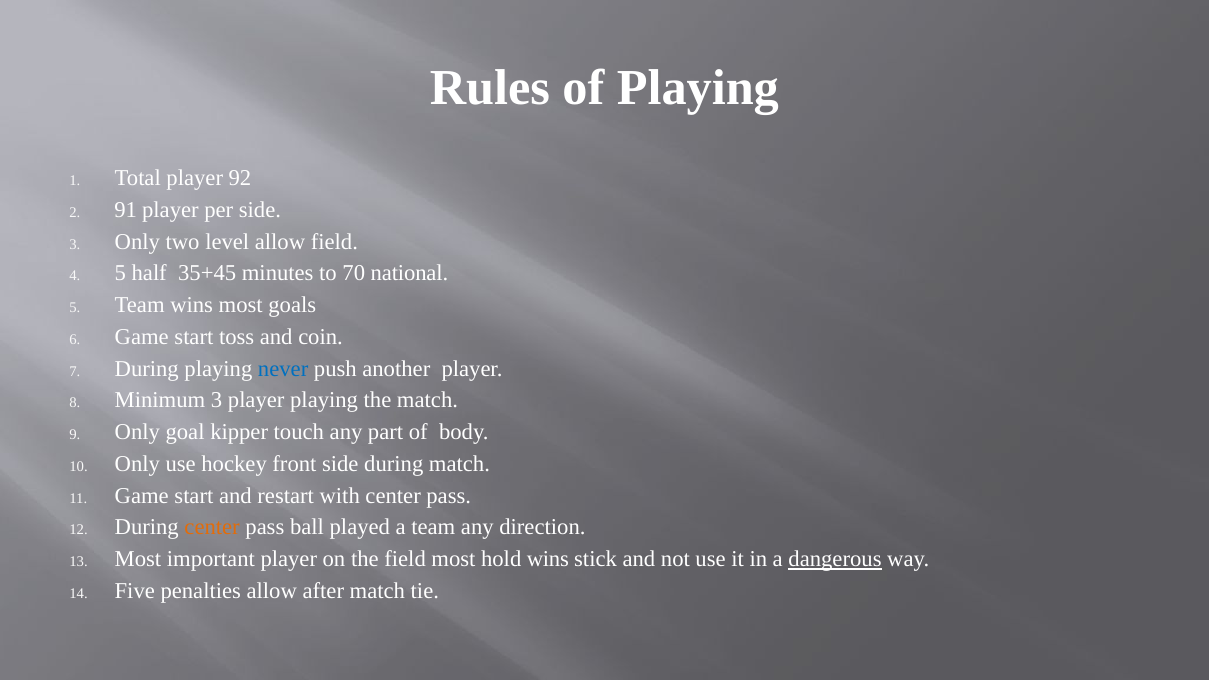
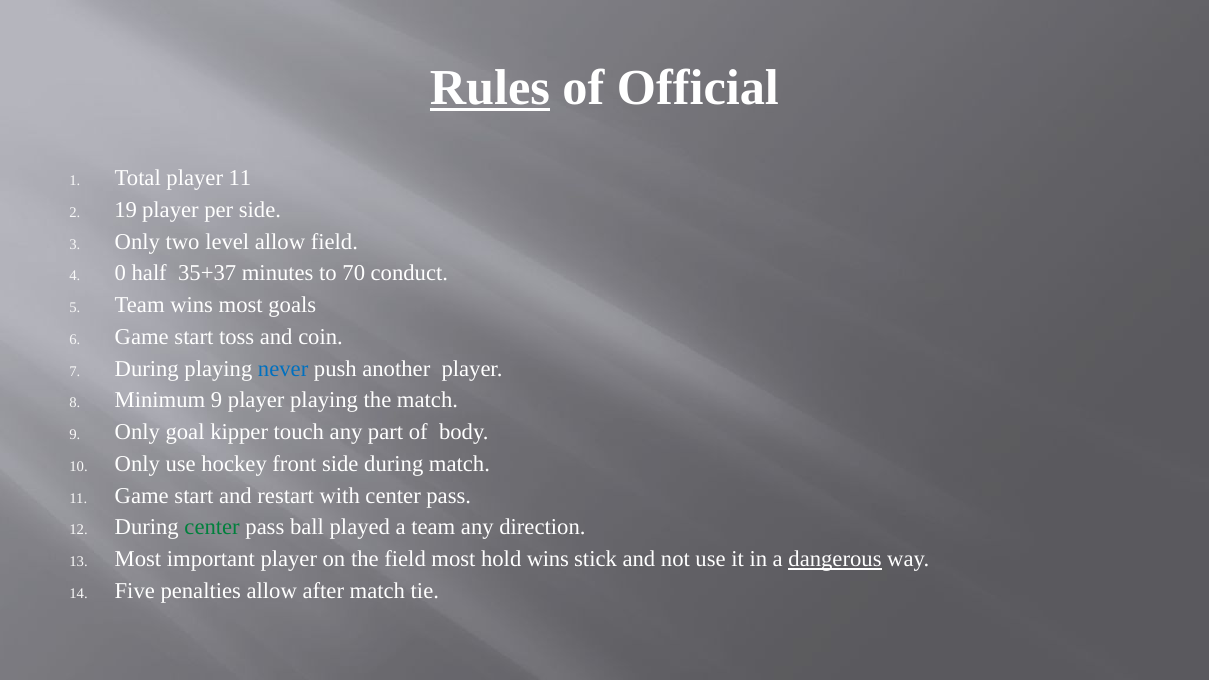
Rules underline: none -> present
of Playing: Playing -> Official
player 92: 92 -> 11
91: 91 -> 19
5 at (120, 274): 5 -> 0
35+45: 35+45 -> 35+37
national: national -> conduct
Minimum 3: 3 -> 9
center at (212, 527) colour: orange -> green
